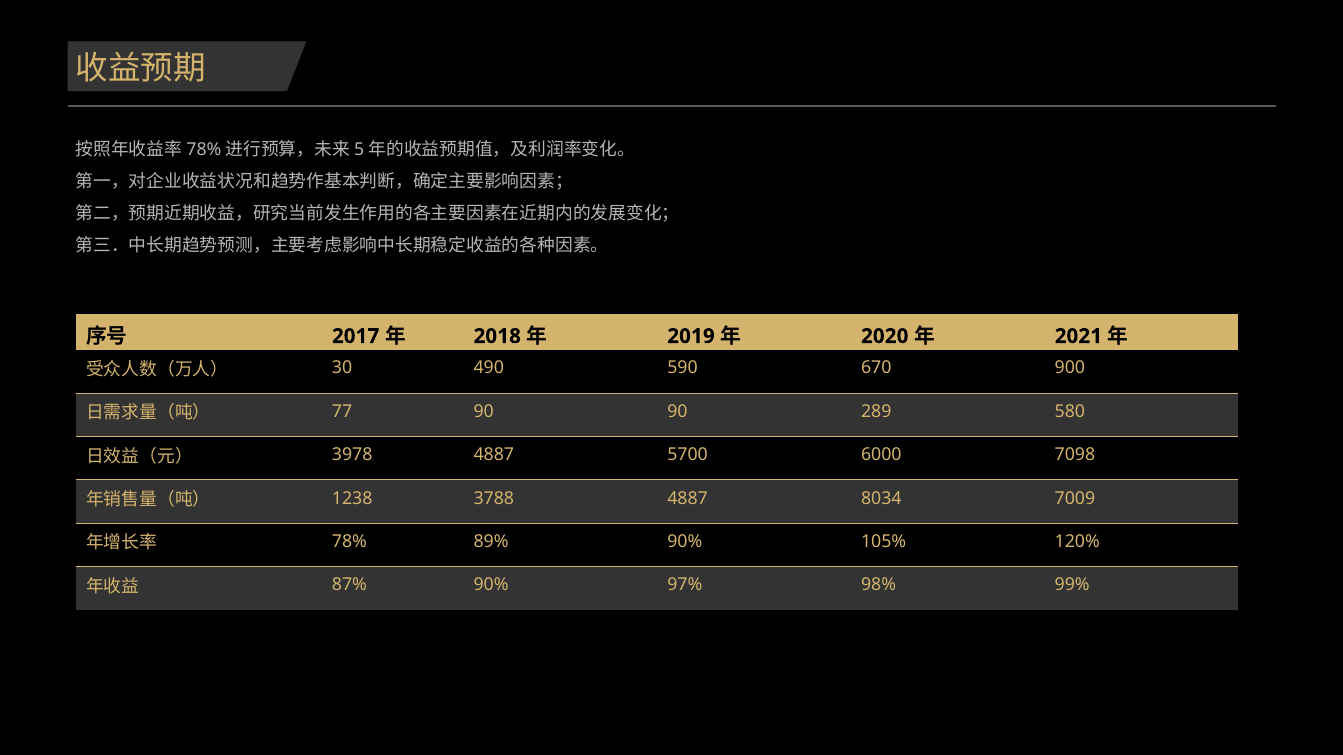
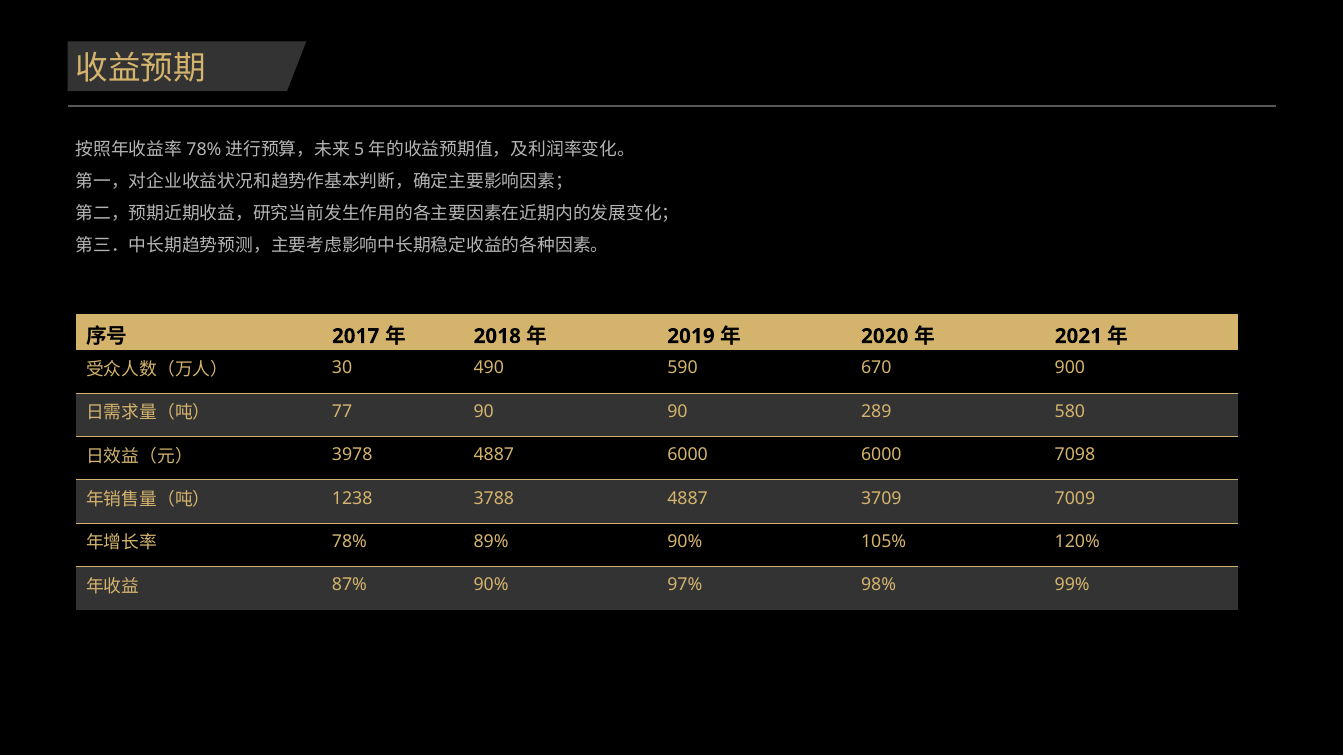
4887 5700: 5700 -> 6000
8034: 8034 -> 3709
